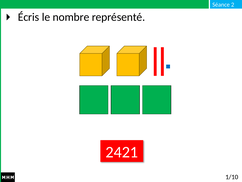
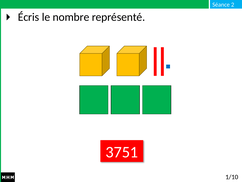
2421: 2421 -> 3751
